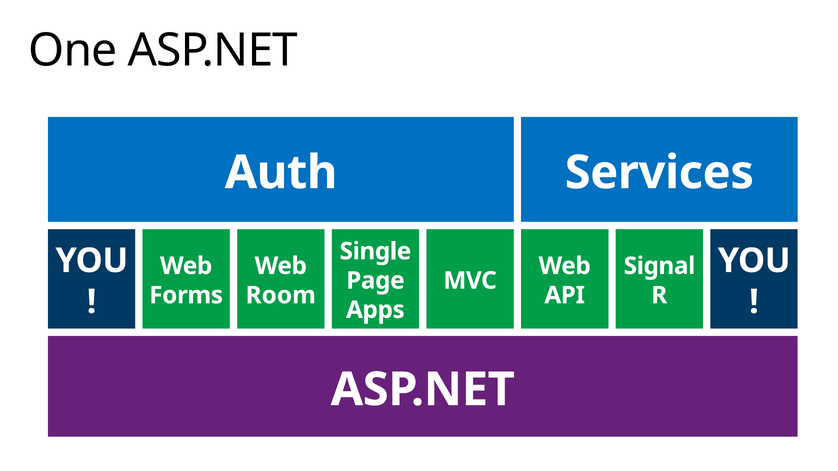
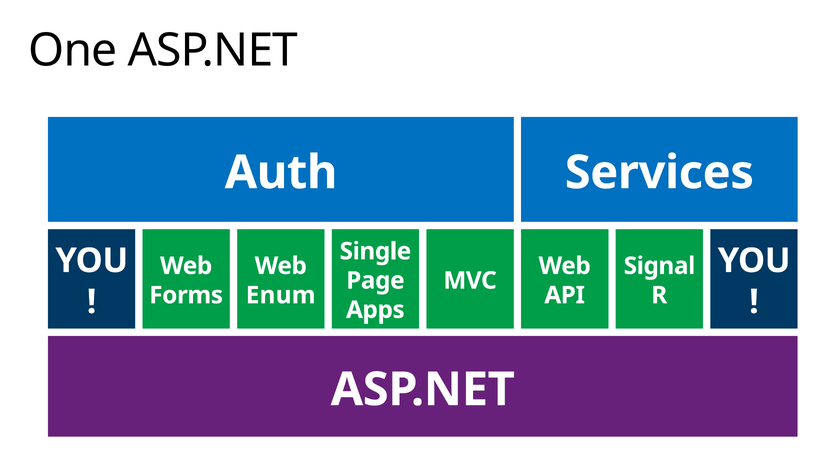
Room: Room -> Enum
